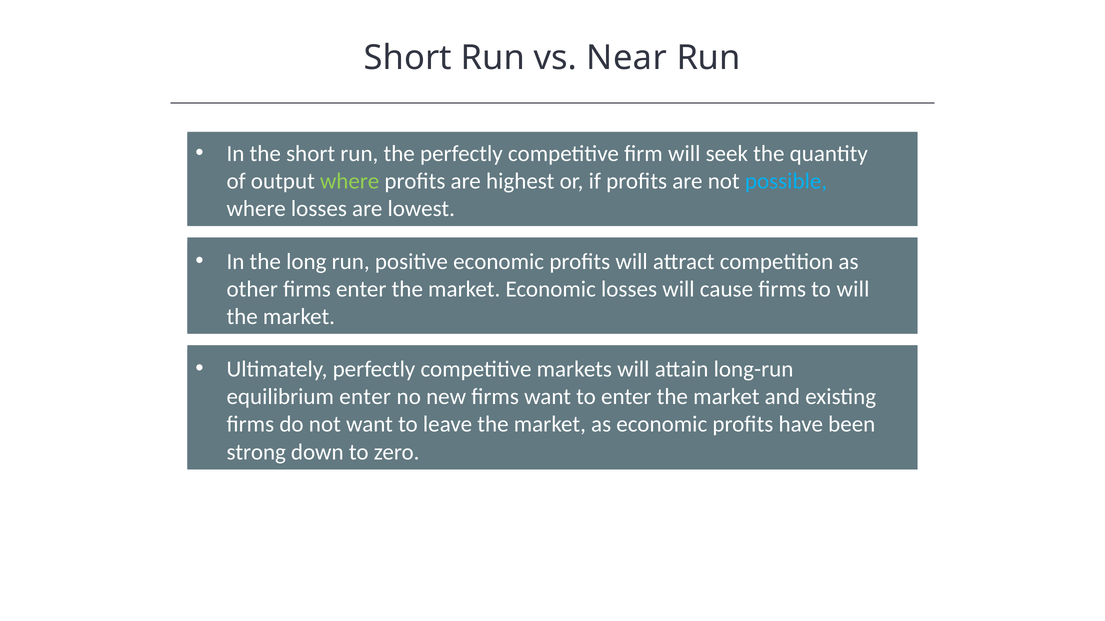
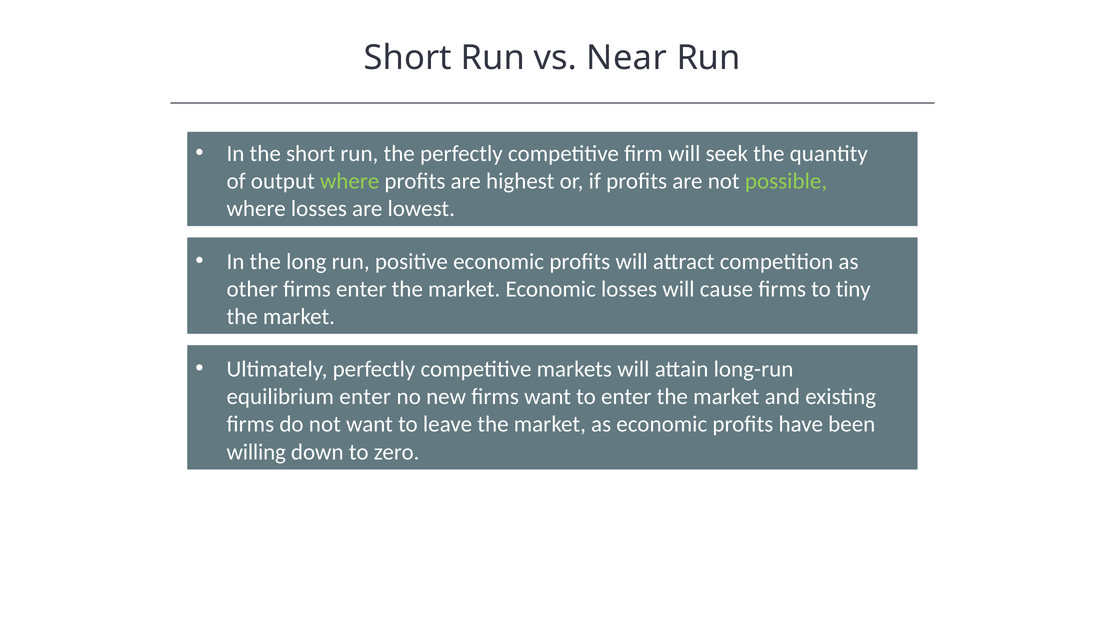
possible colour: light blue -> light green
to will: will -> tiny
strong: strong -> willing
